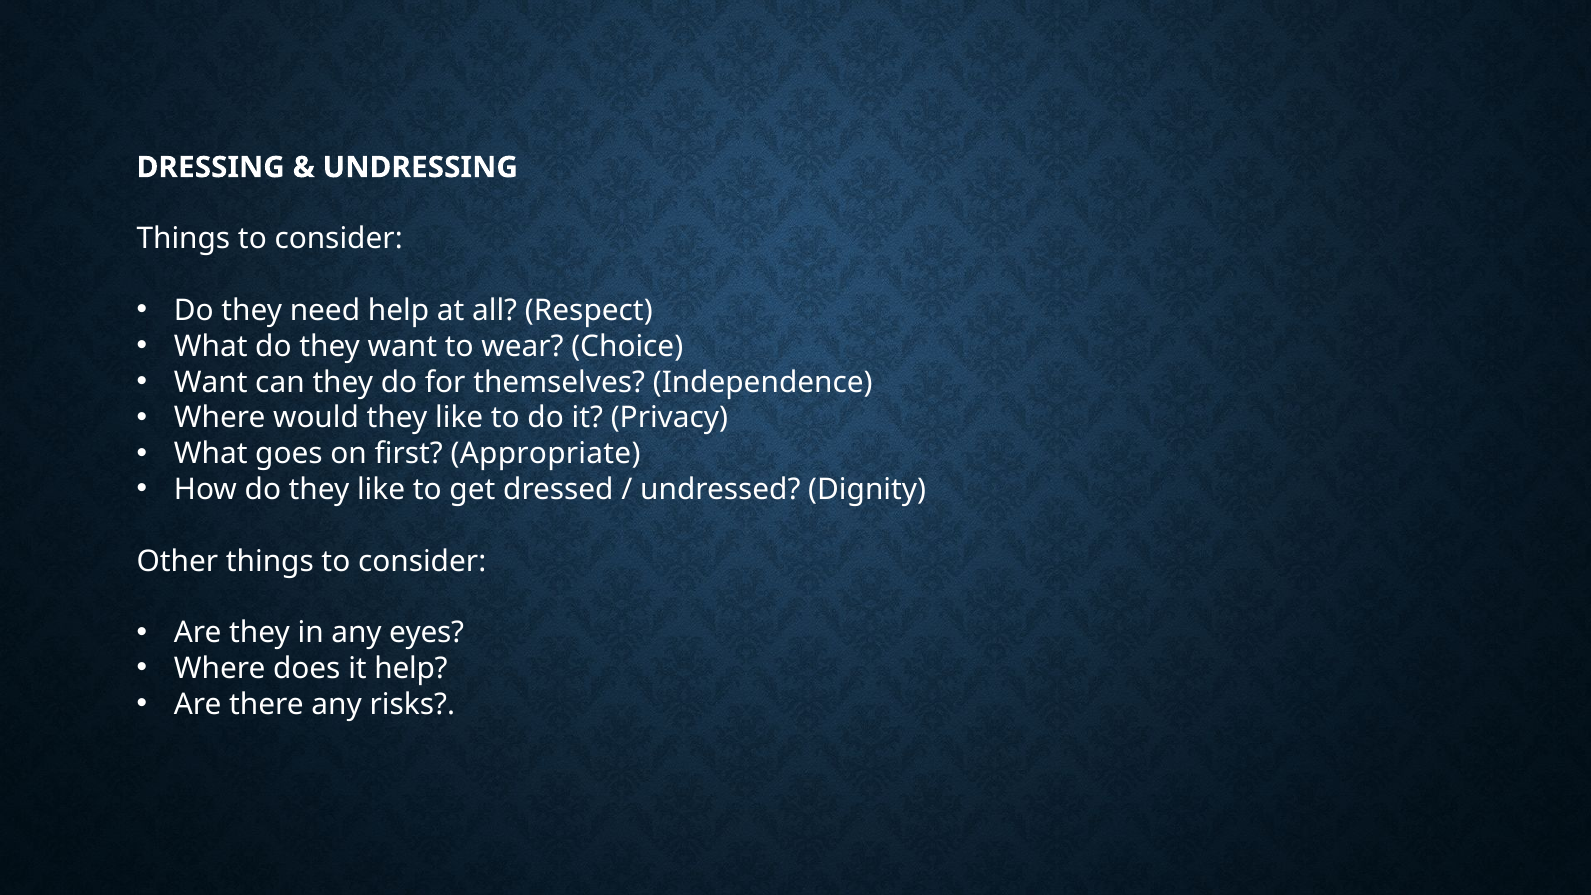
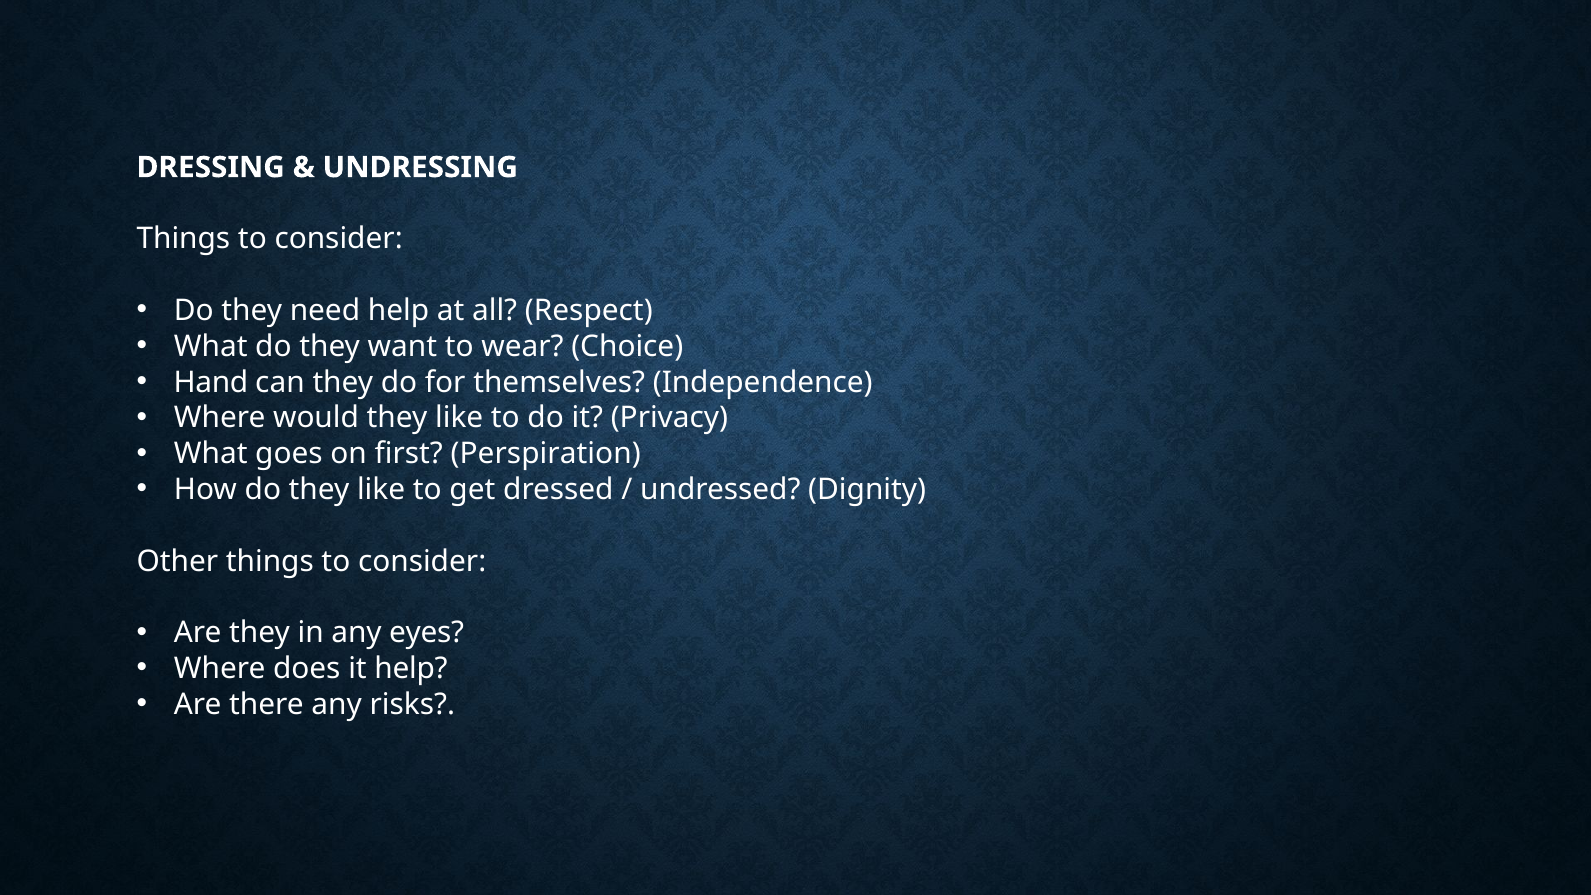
Want at (211, 382): Want -> Hand
Appropriate: Appropriate -> Perspiration
